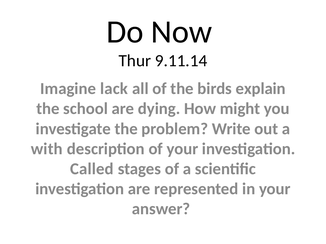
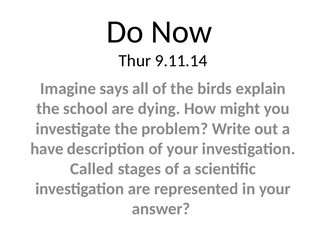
lack: lack -> says
with: with -> have
